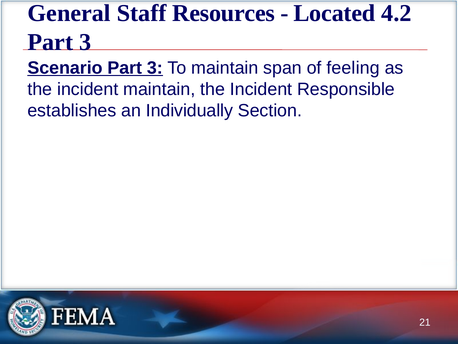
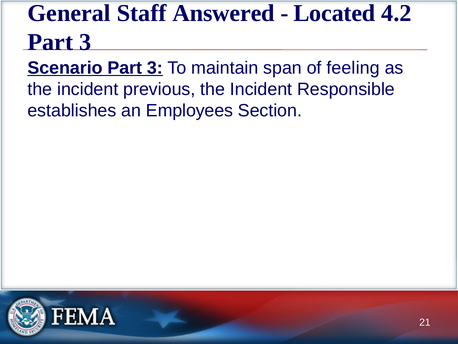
Resources: Resources -> Answered
incident maintain: maintain -> previous
Individually: Individually -> Employees
